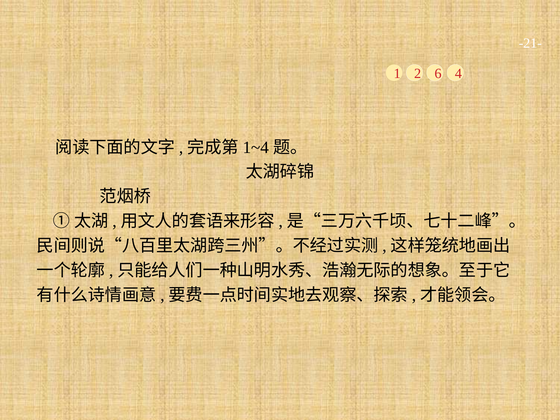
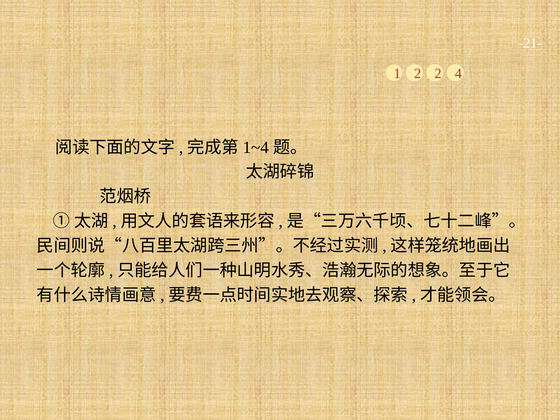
2 6: 6 -> 2
